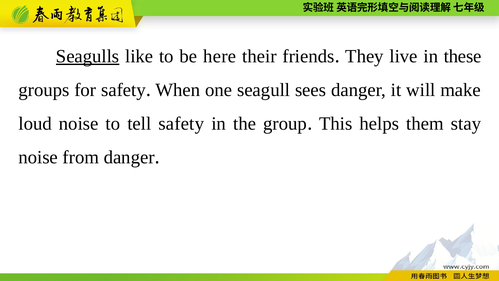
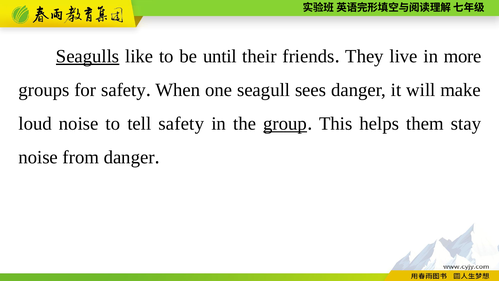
here: here -> until
these: these -> more
group underline: none -> present
